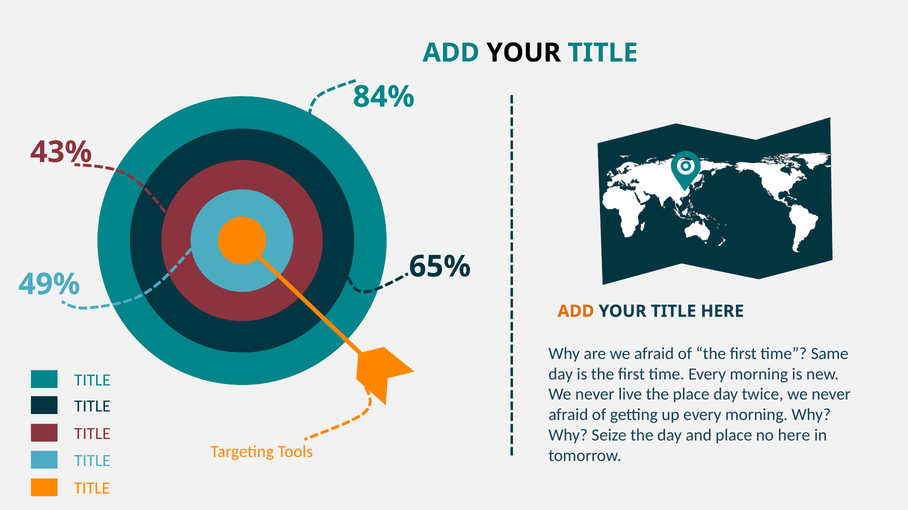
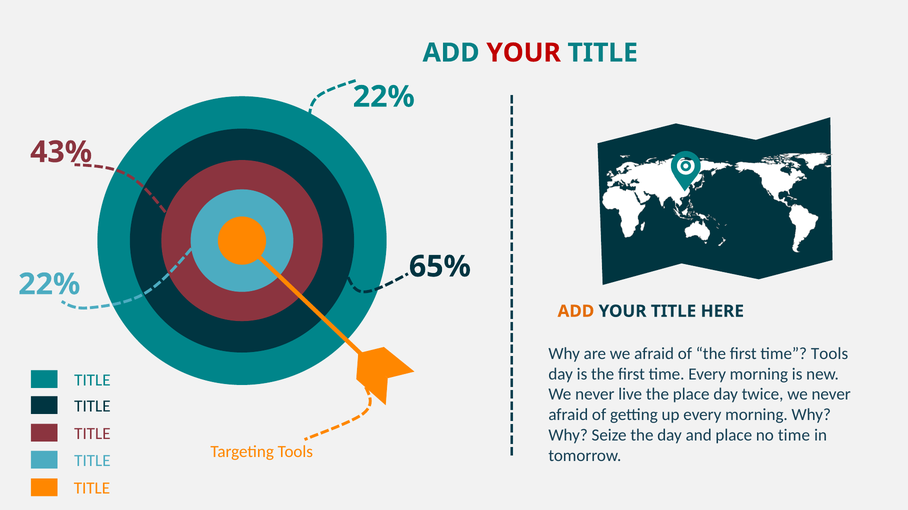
YOUR at (524, 53) colour: black -> red
84% at (384, 97): 84% -> 22%
49% at (49, 285): 49% -> 22%
time Same: Same -> Tools
no here: here -> time
